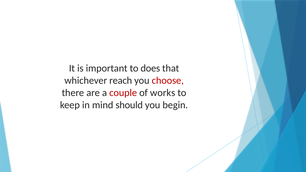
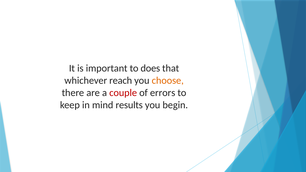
choose colour: red -> orange
works: works -> errors
should: should -> results
